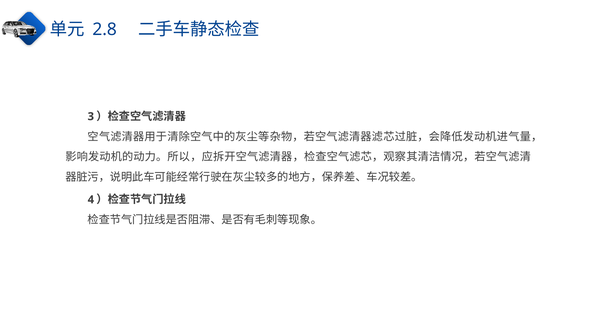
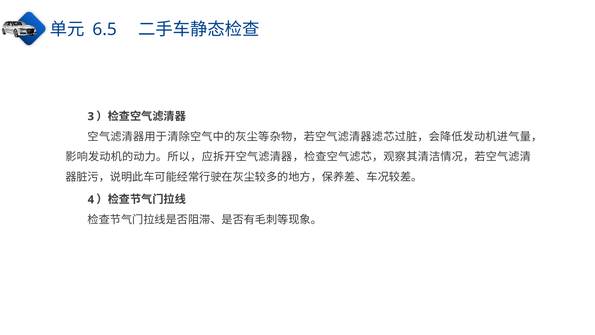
2.8: 2.8 -> 6.5
